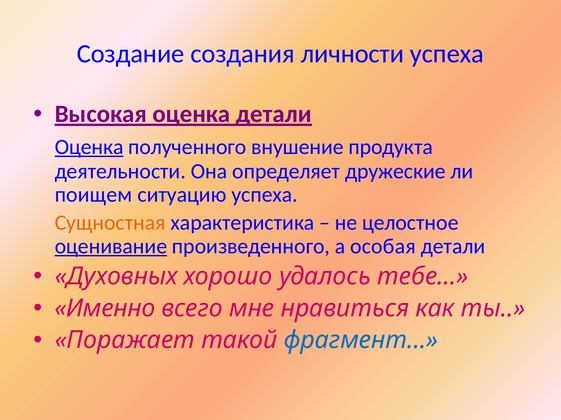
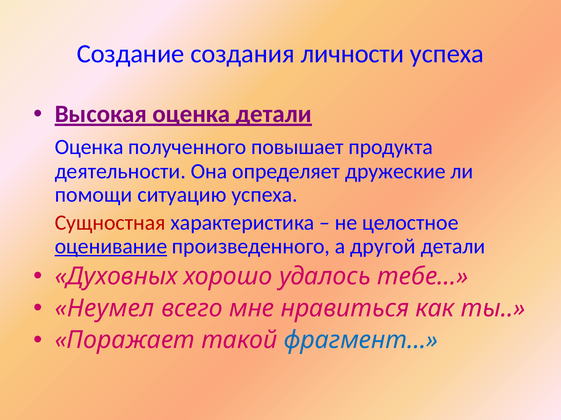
Оценка at (89, 147) underline: present -> none
внушение: внушение -> повышает
поищем: поищем -> помощи
Сущностная colour: orange -> red
особая: особая -> другой
Именно: Именно -> Неумел
